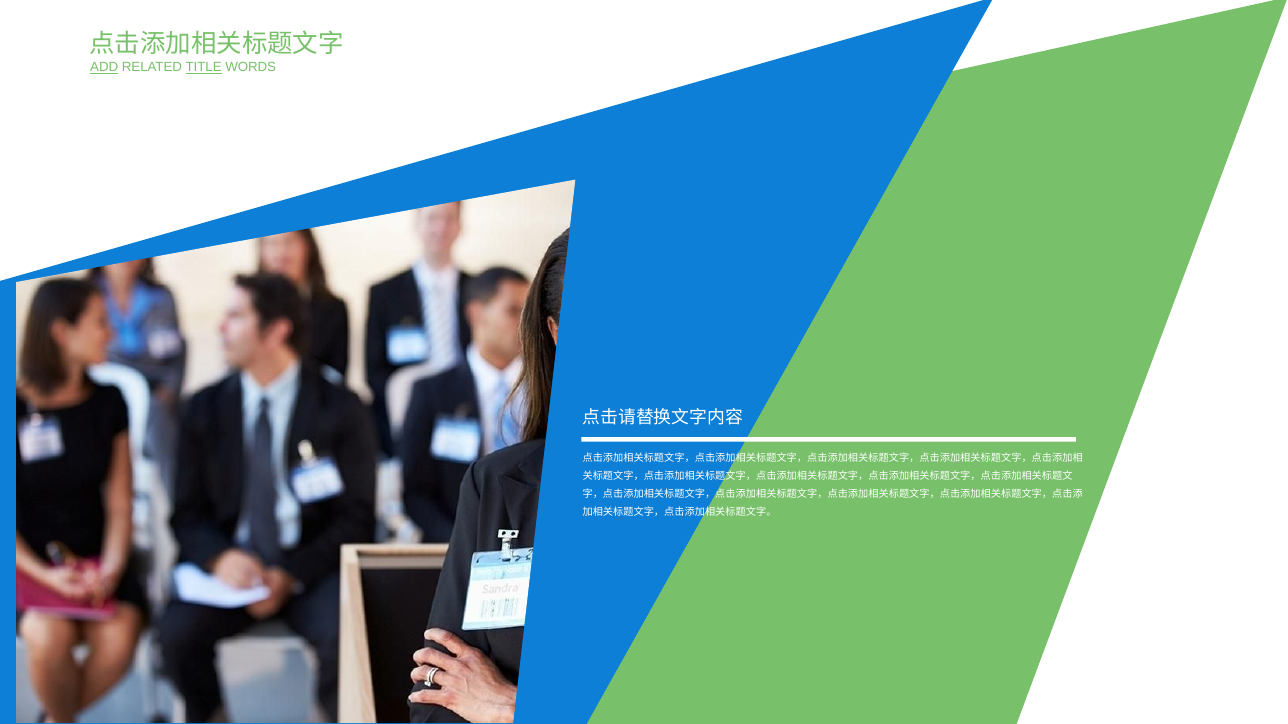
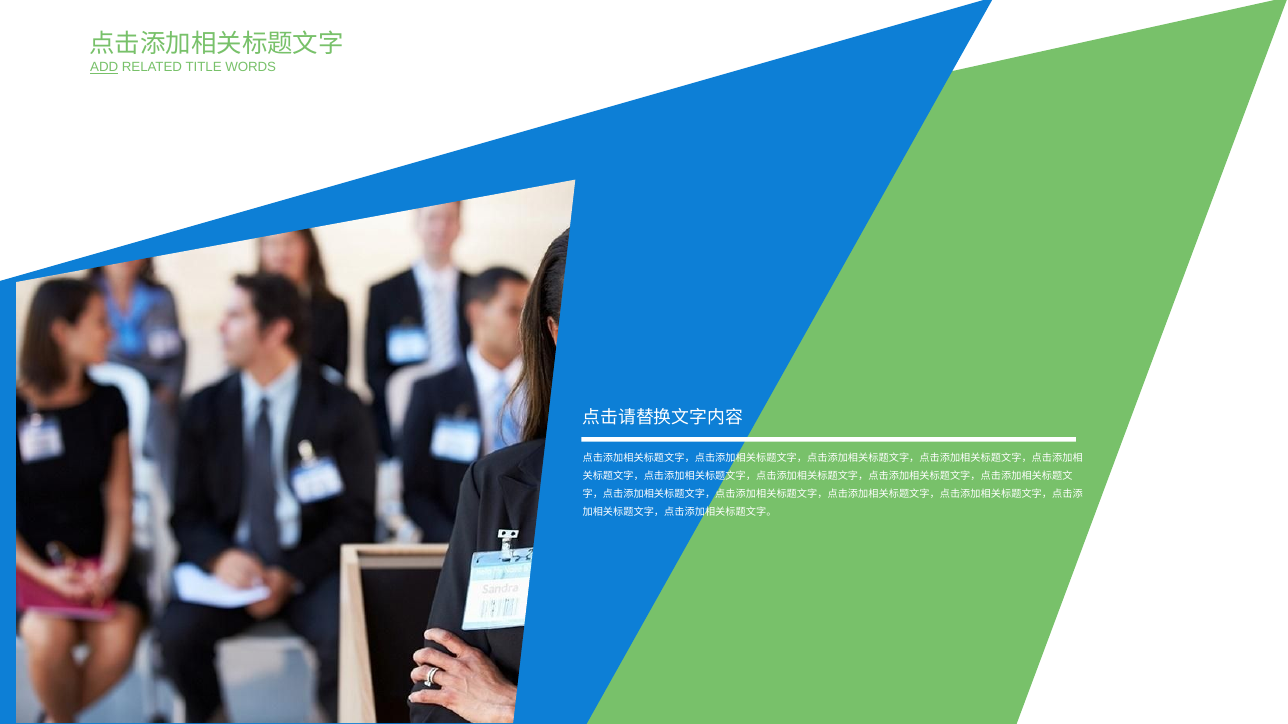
TITLE underline: present -> none
